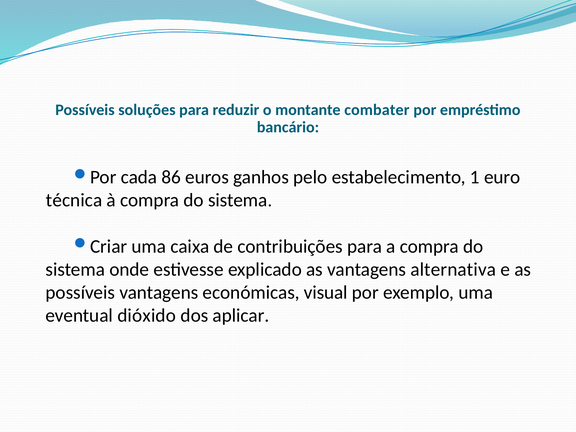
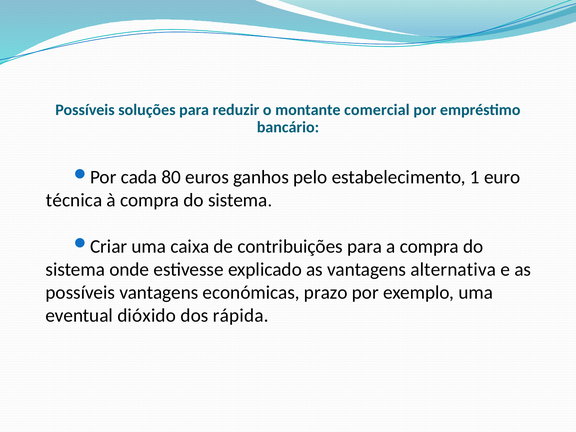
combater: combater -> comercial
86: 86 -> 80
visual: visual -> prazo
aplicar: aplicar -> rápida
